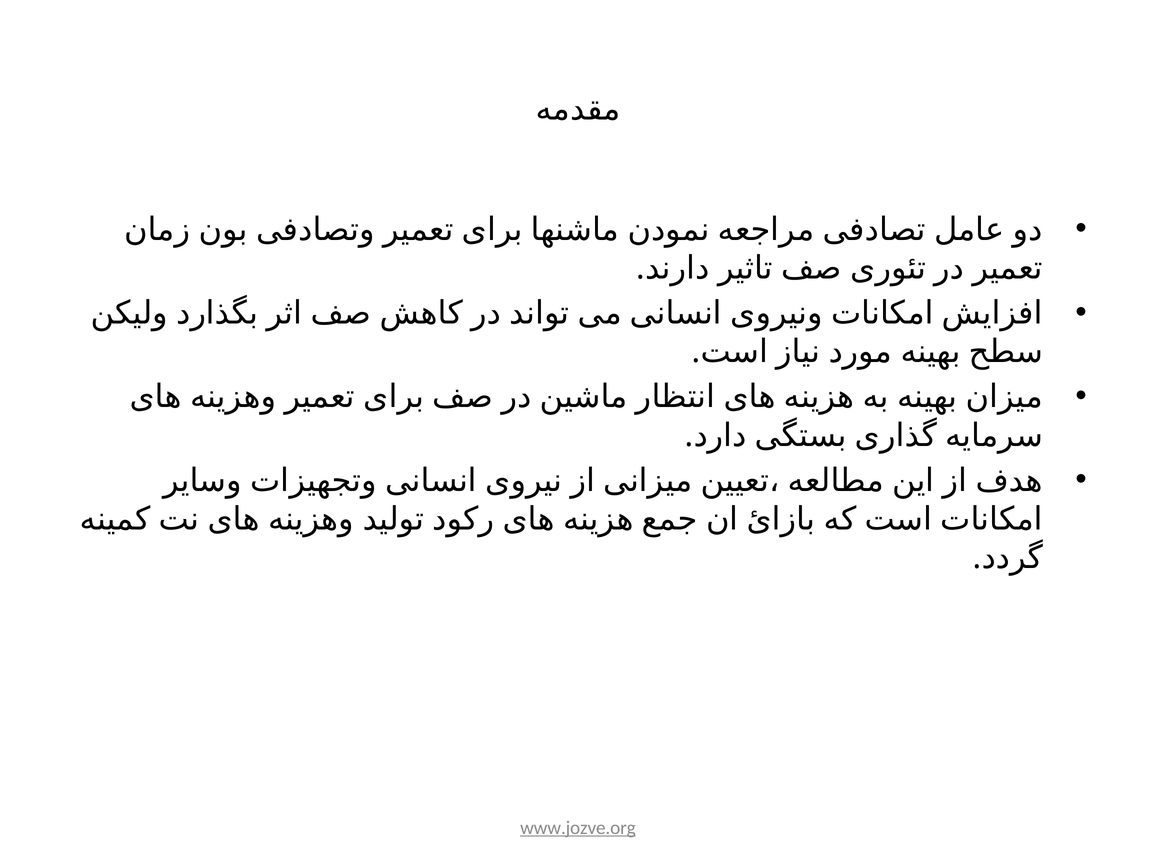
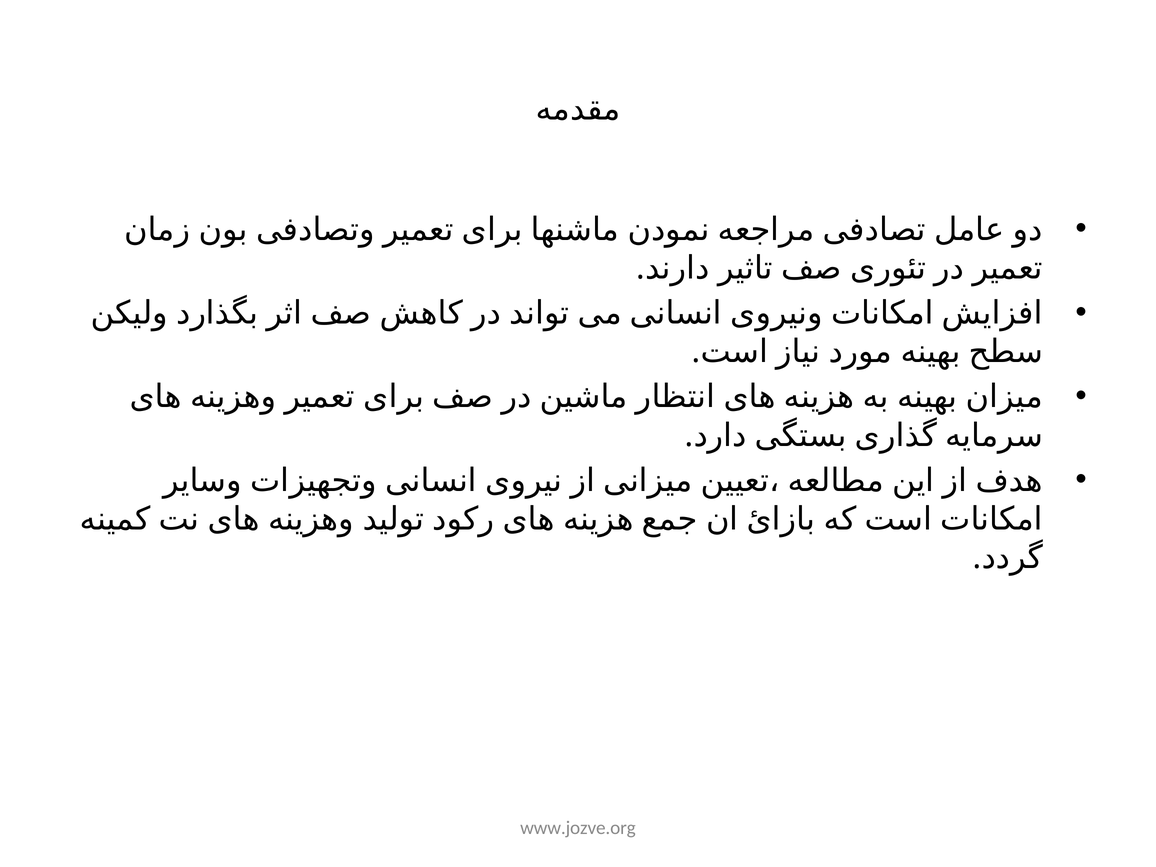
www.jozve.org underline: present -> none
